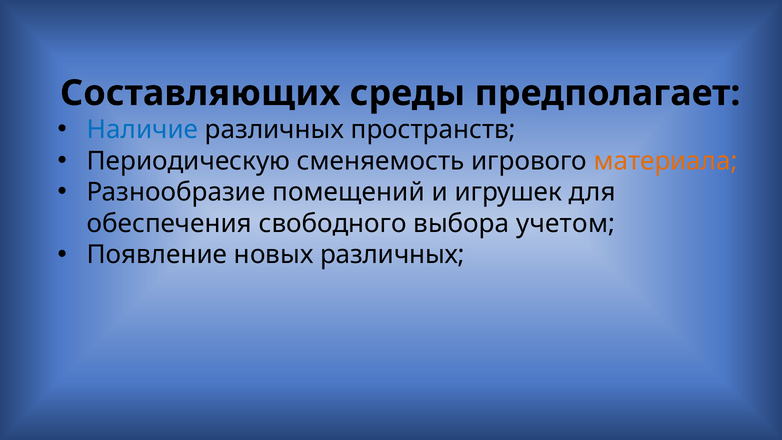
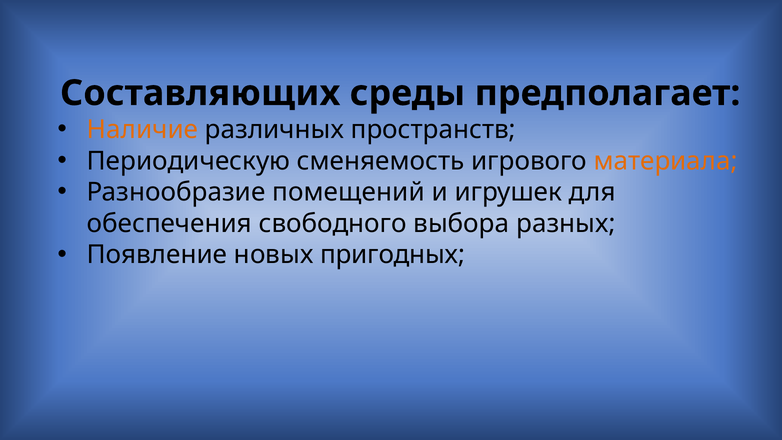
Наличие colour: blue -> orange
учетом: учетом -> разных
новых различных: различных -> пригодных
